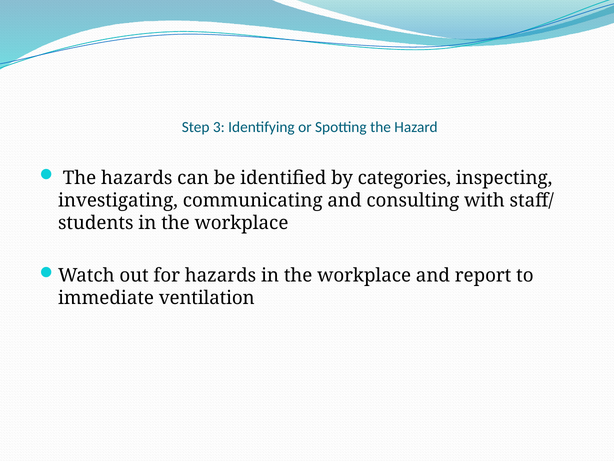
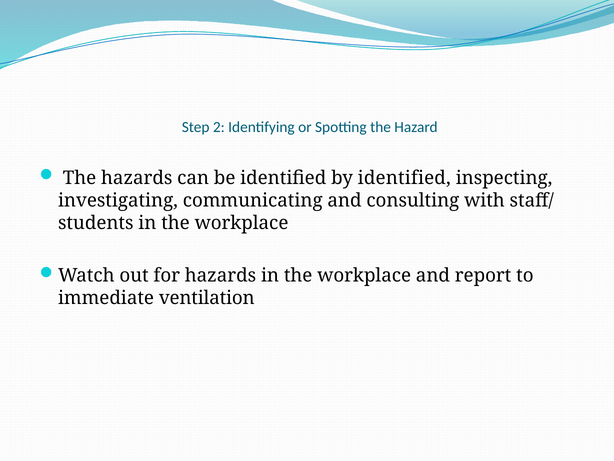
3: 3 -> 2
by categories: categories -> identified
